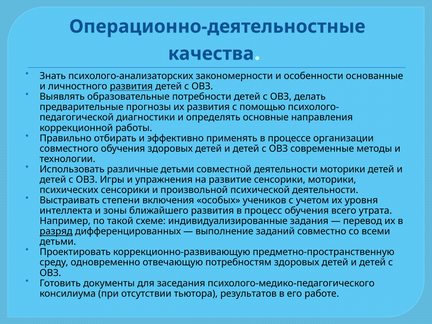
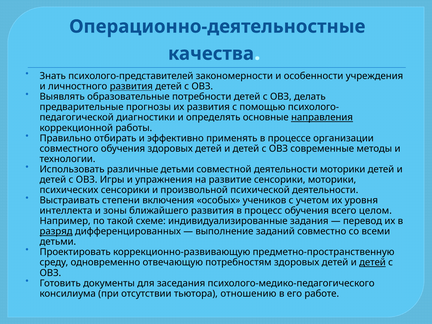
психолого-анализаторских: психолого-анализаторских -> психолого-представителей
основанные: основанные -> учреждения
направления underline: none -> present
утрата: утрата -> целом
детей at (372, 262) underline: none -> present
результатов: результатов -> отношению
